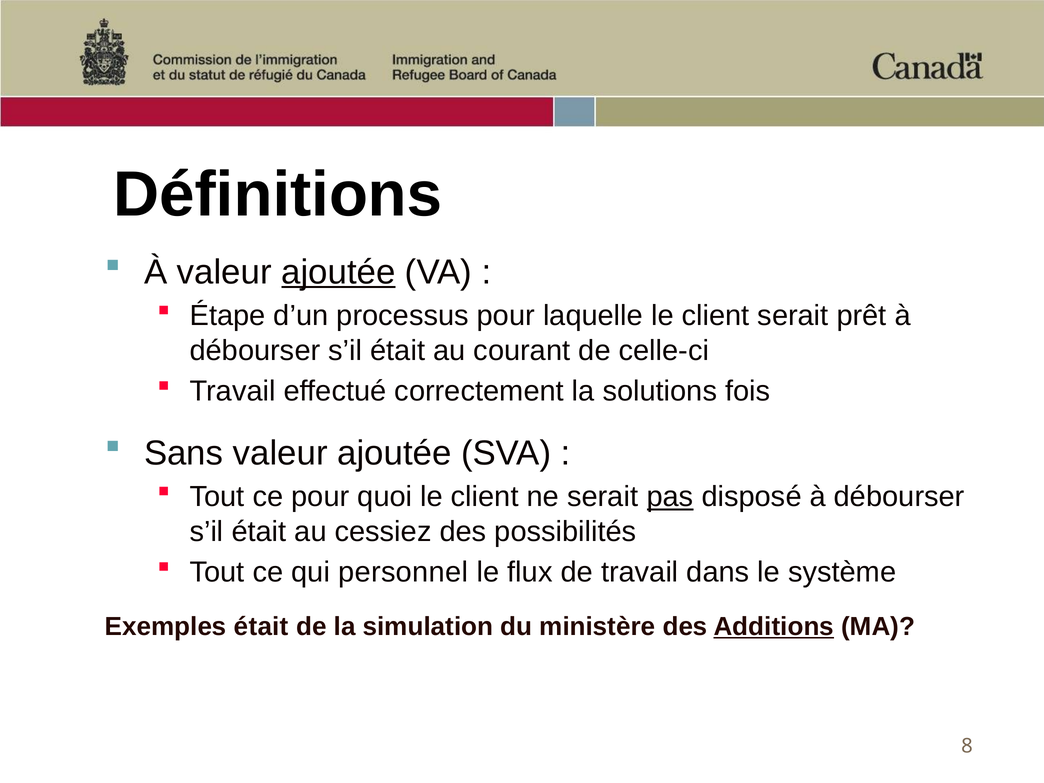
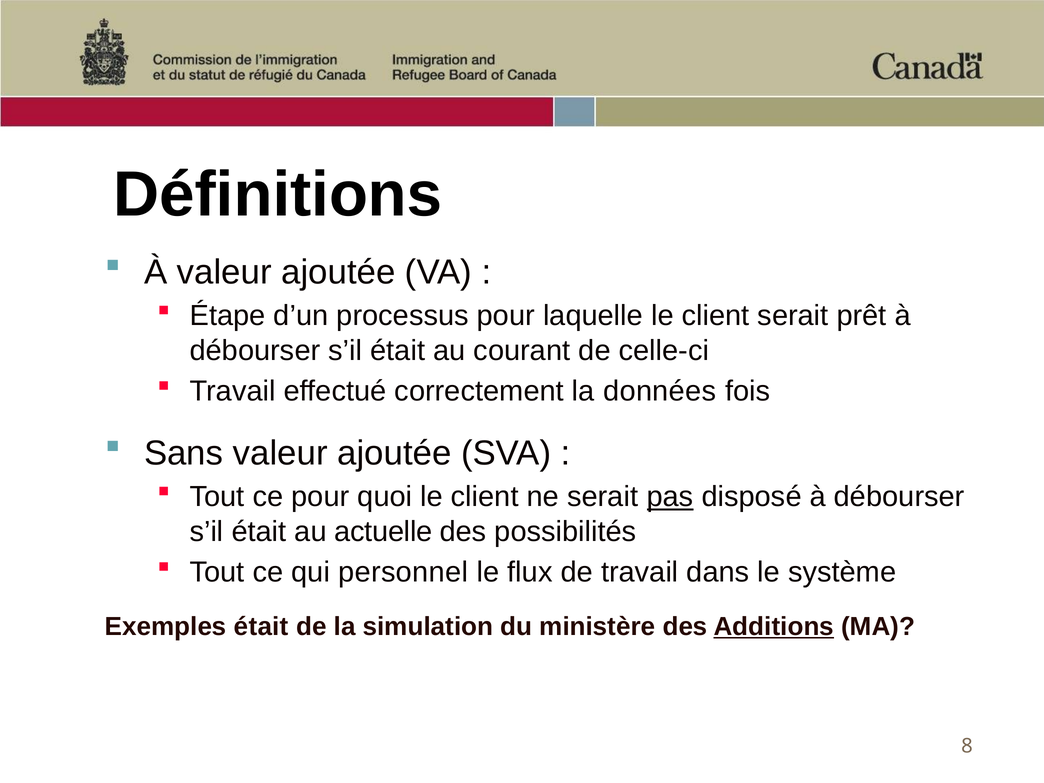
ajoutée at (338, 272) underline: present -> none
solutions: solutions -> données
cessiez: cessiez -> actuelle
